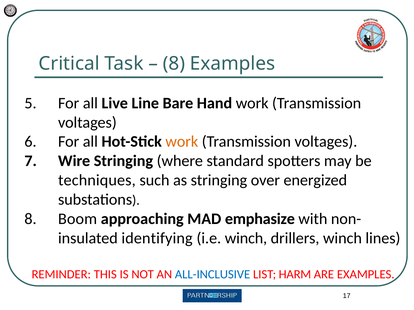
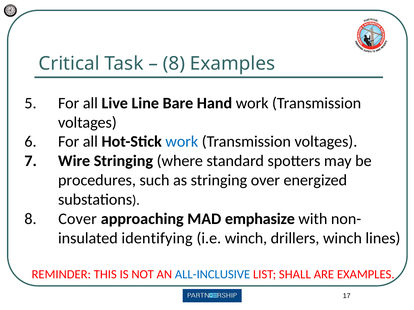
work at (182, 142) colour: orange -> blue
techniques: techniques -> procedures
Boom: Boom -> Cover
HARM: HARM -> SHALL
